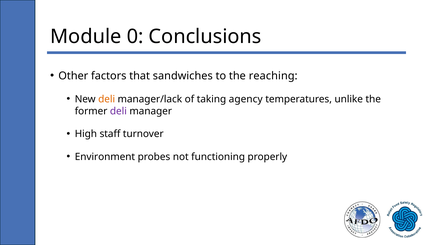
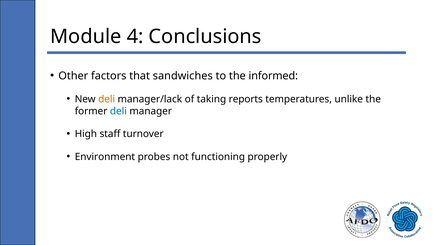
0: 0 -> 4
reaching: reaching -> informed
agency: agency -> reports
deli at (118, 111) colour: purple -> blue
